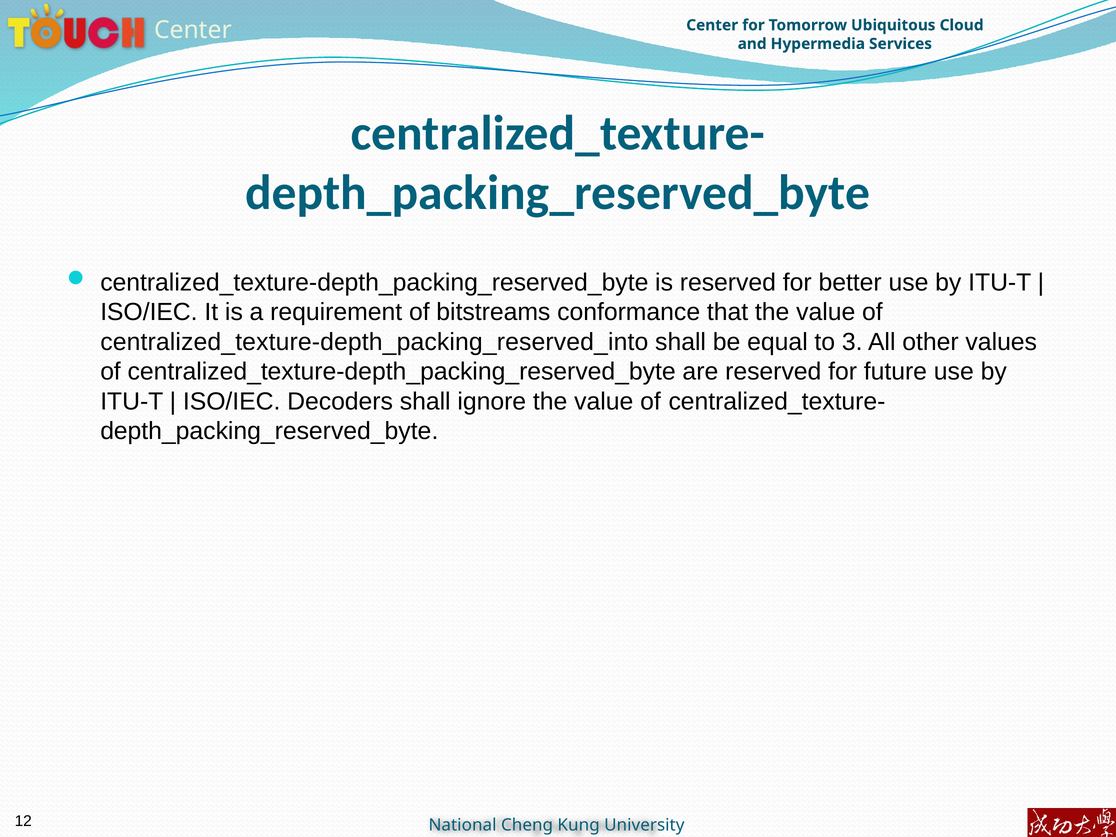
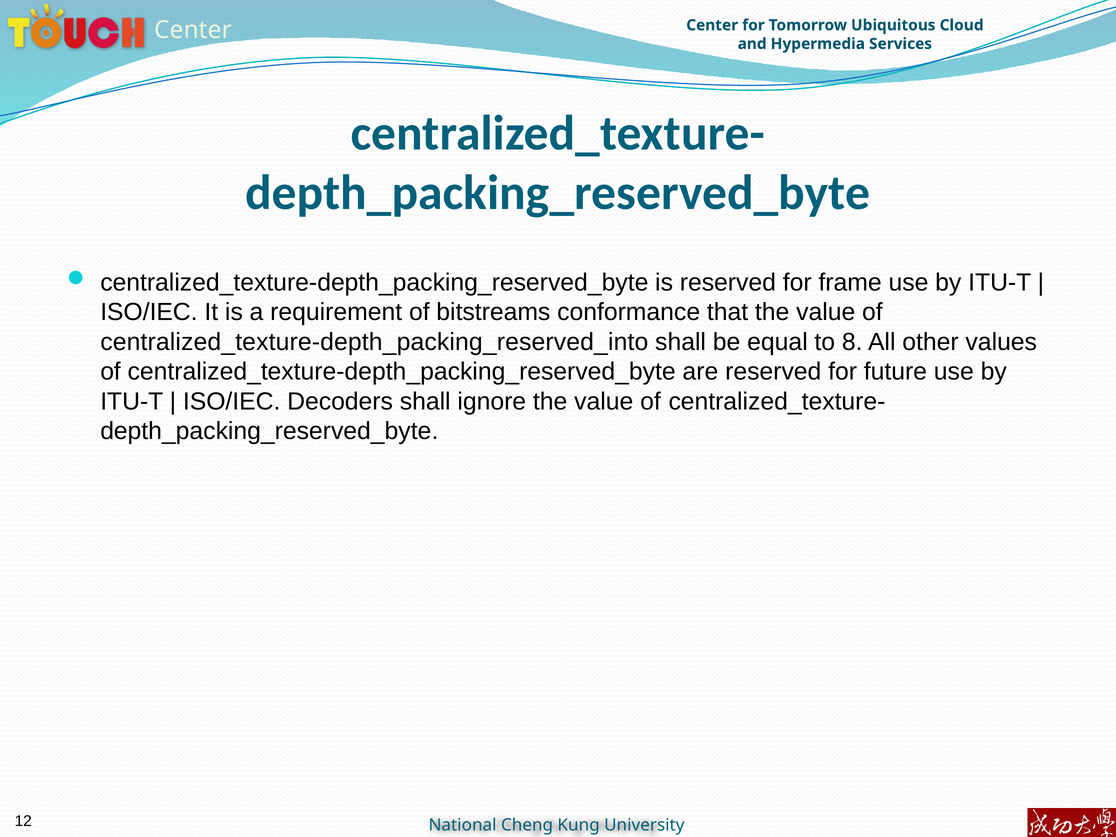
better: better -> frame
3: 3 -> 8
